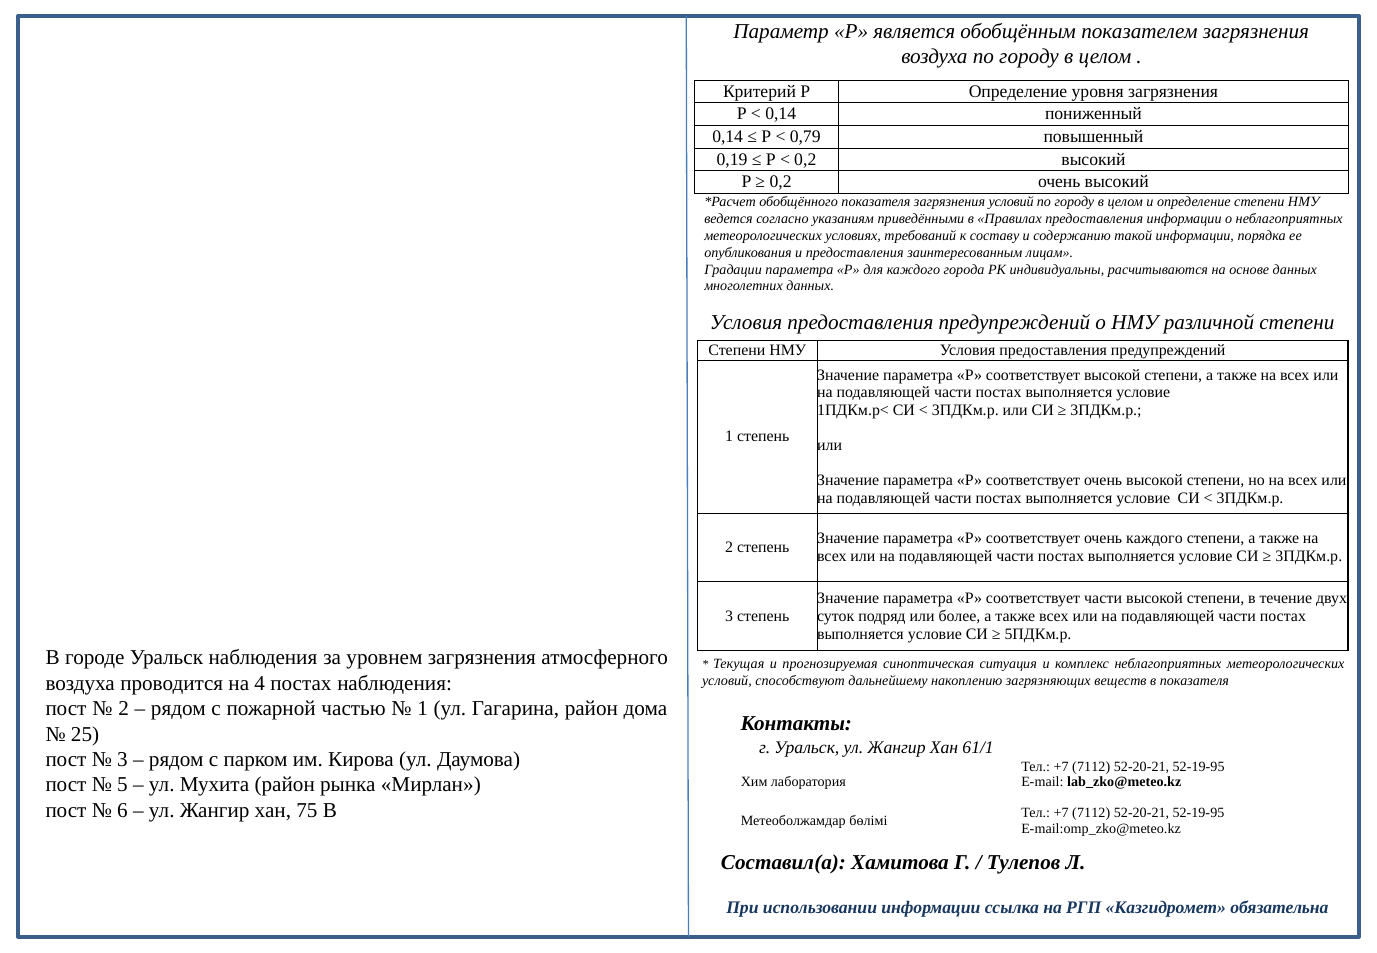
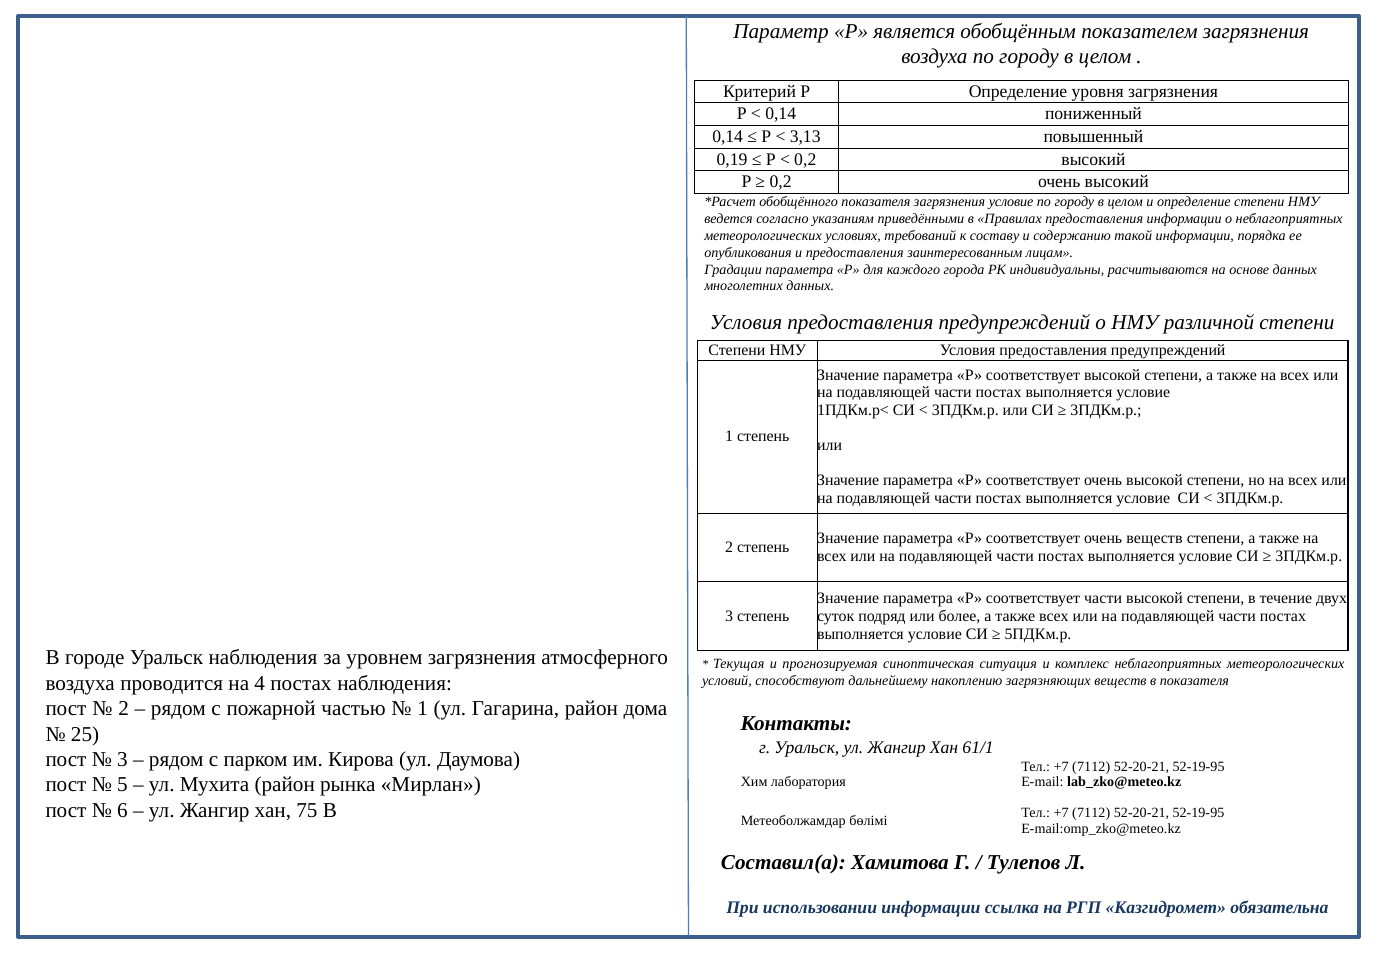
0,79: 0,79 -> 3,13
загрязнения условий: условий -> условие
очень каждого: каждого -> веществ
